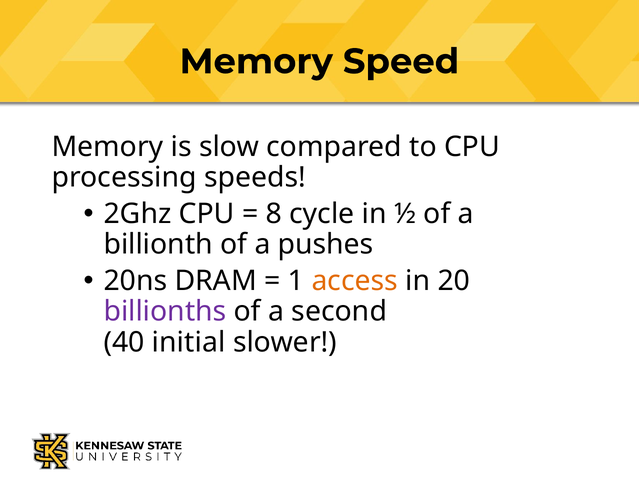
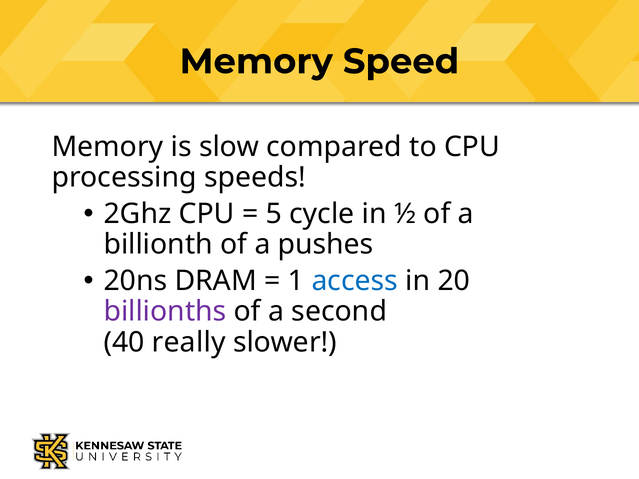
8: 8 -> 5
access colour: orange -> blue
initial: initial -> really
